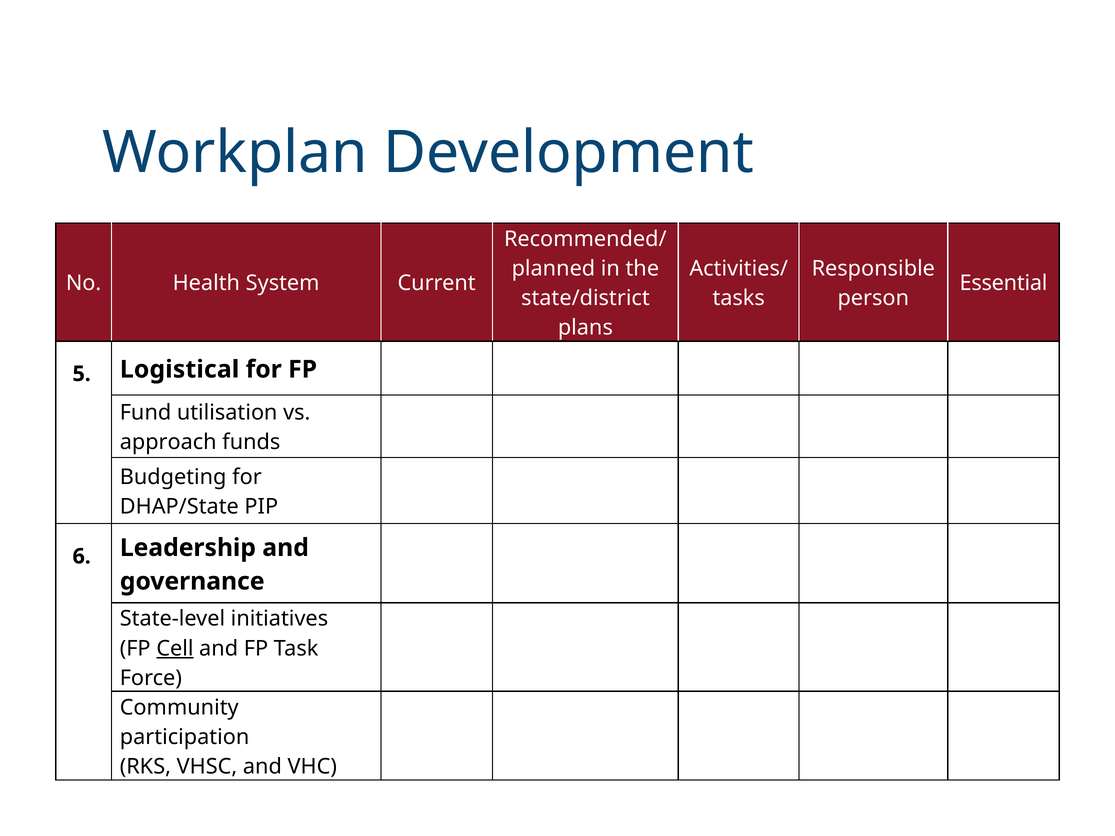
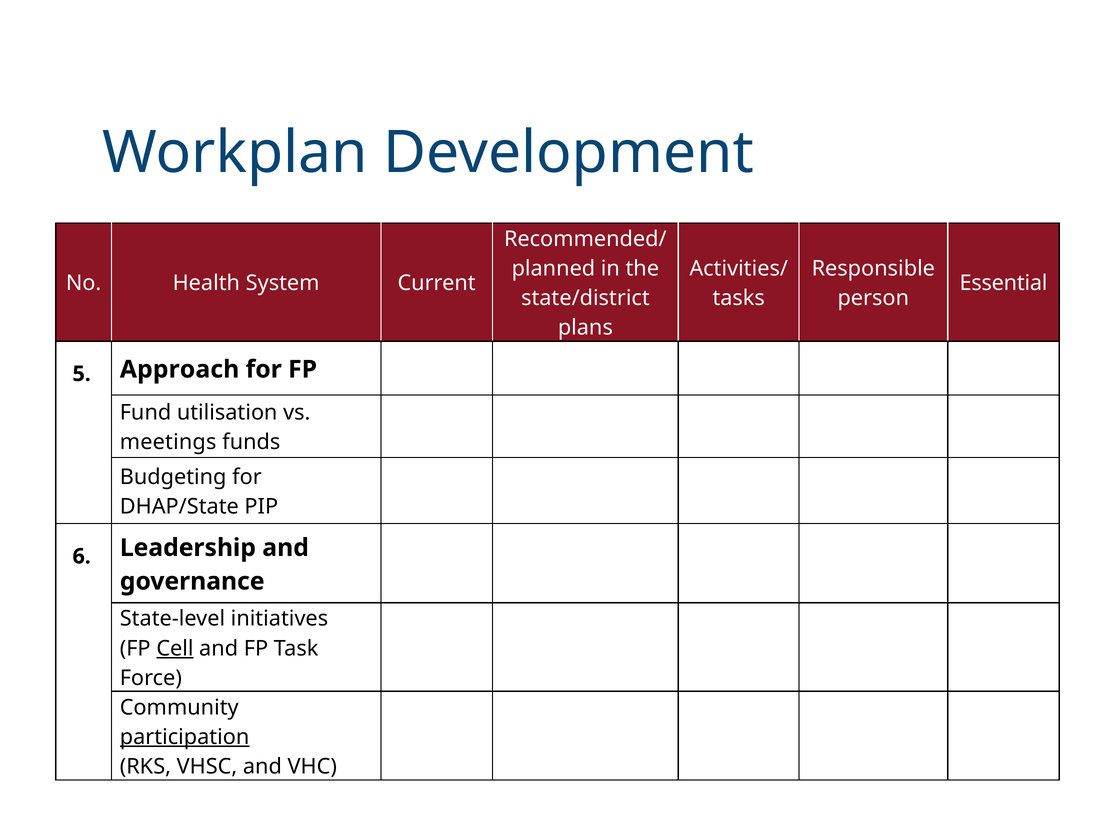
Logistical: Logistical -> Approach
approach: approach -> meetings
participation underline: none -> present
